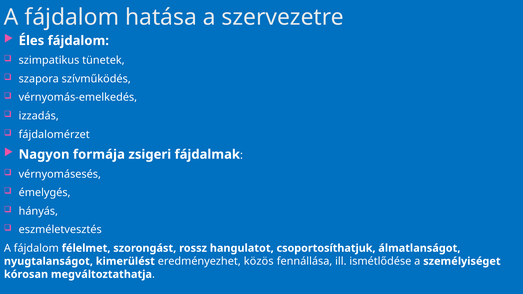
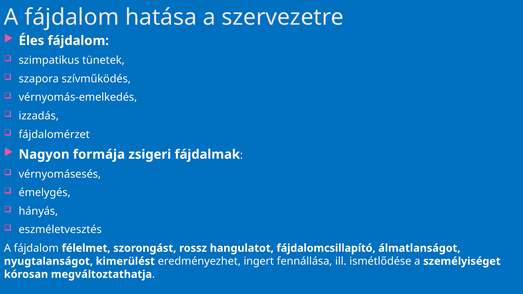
csoportosíthatjuk: csoportosíthatjuk -> fájdalomcsillapító
közös: közös -> ingert
